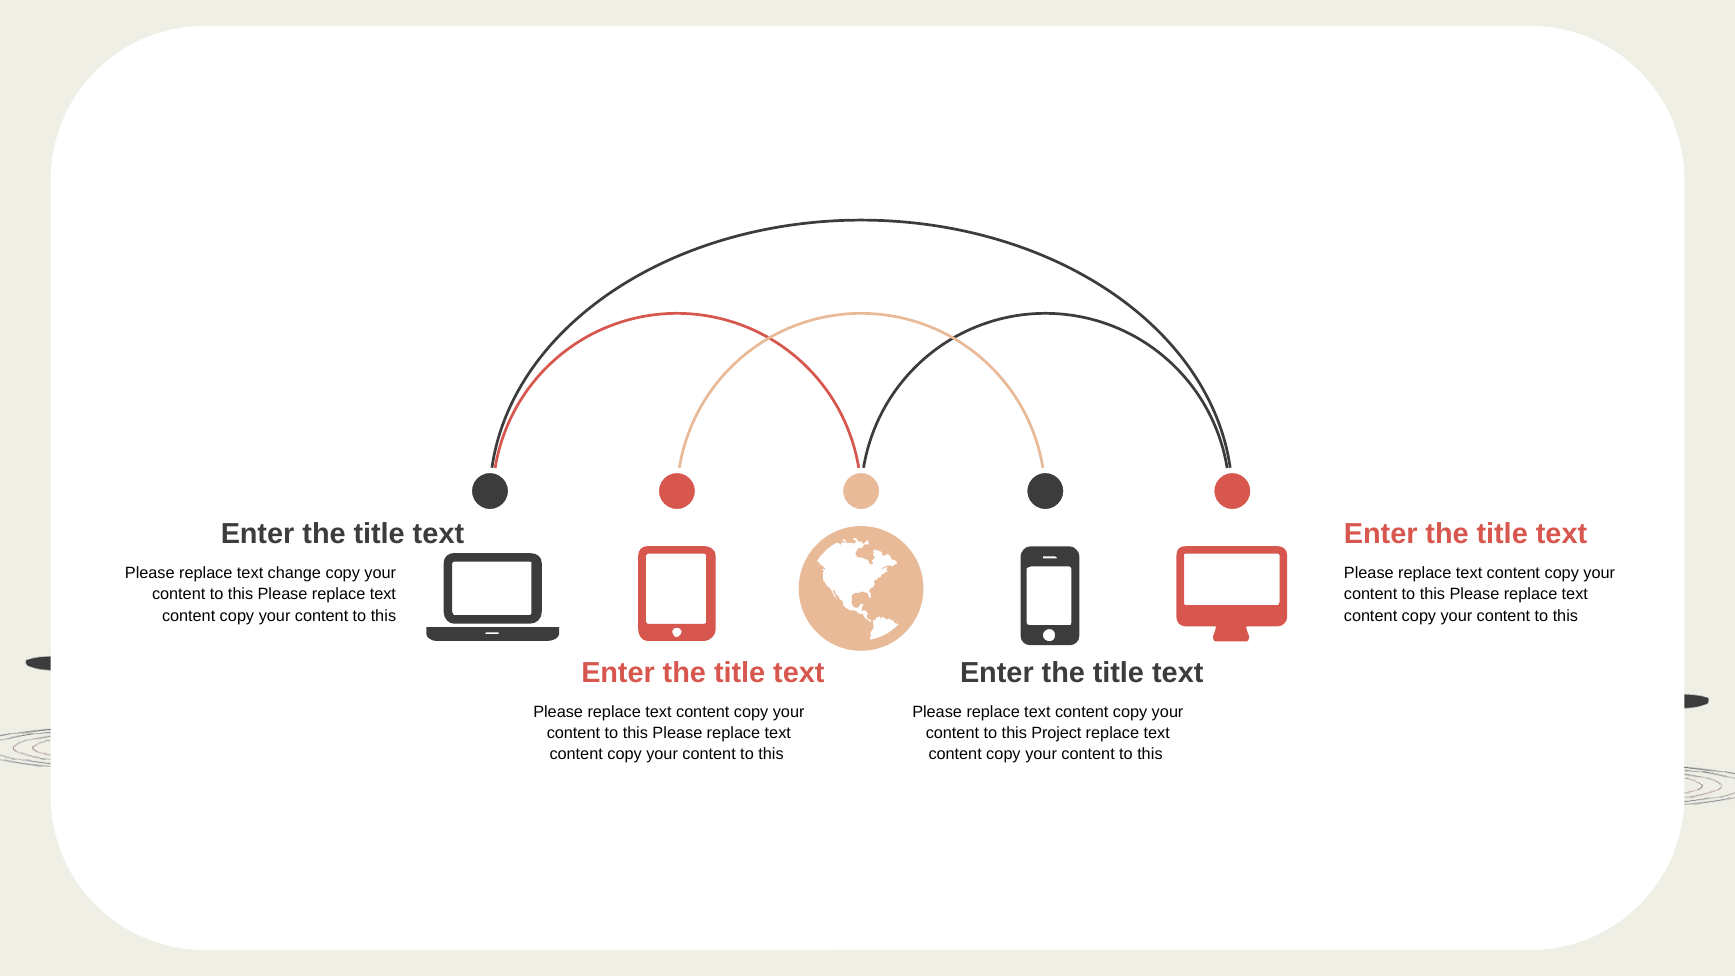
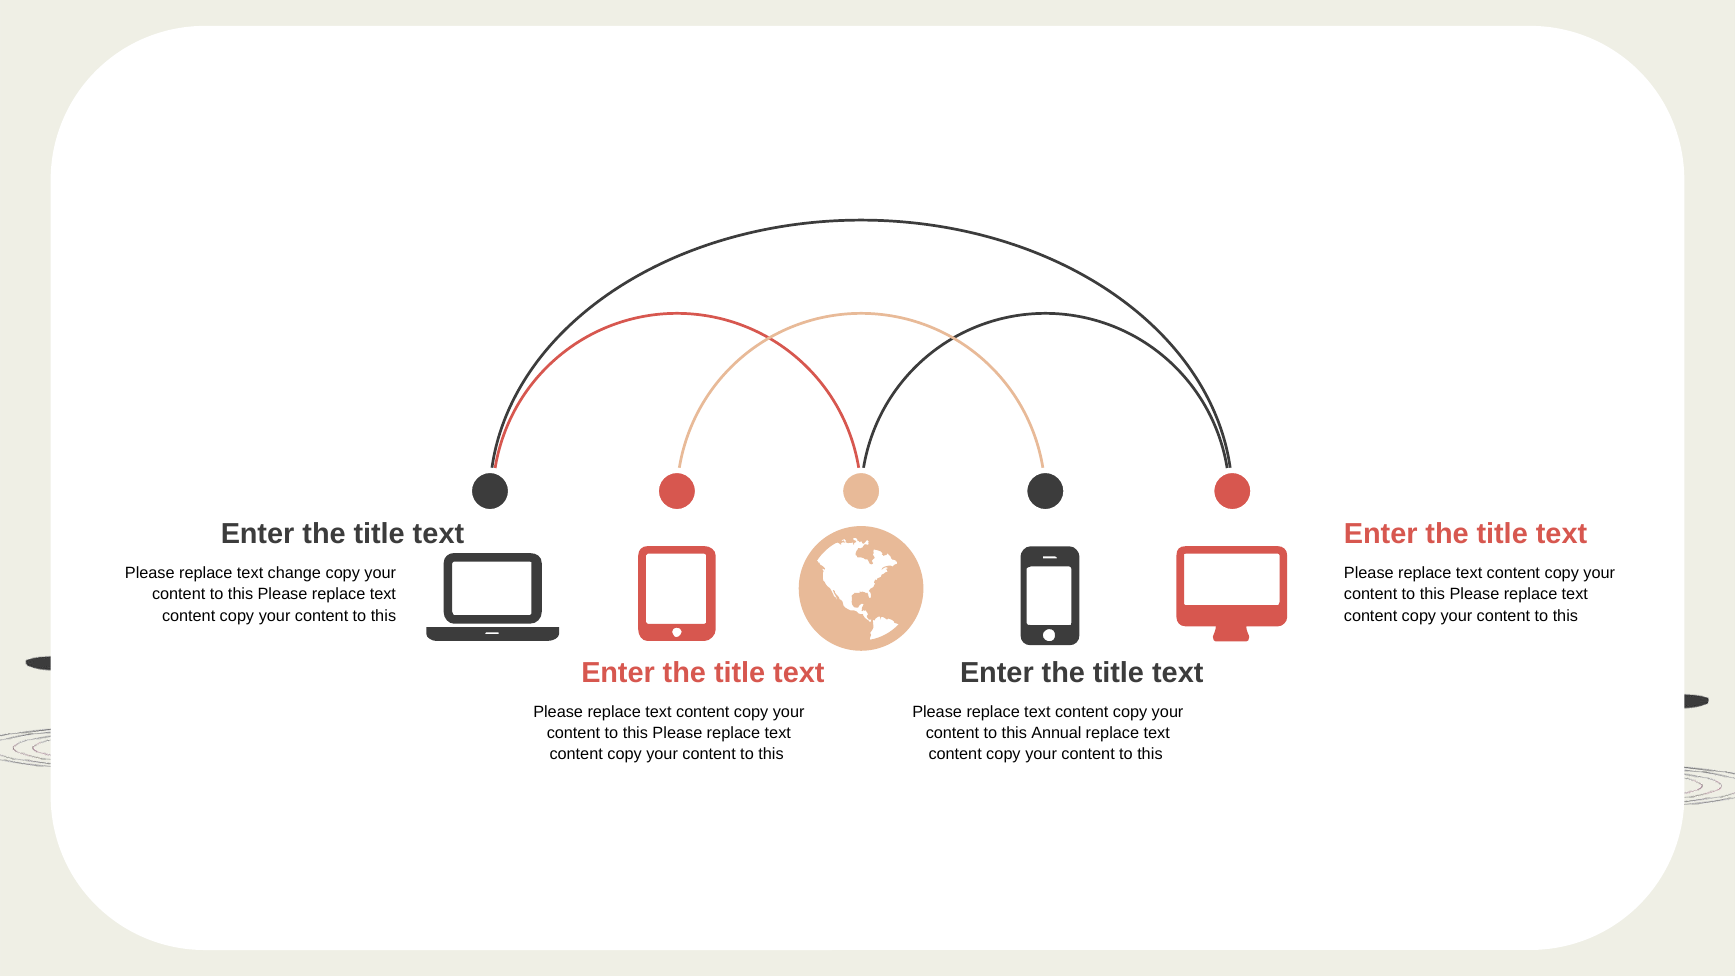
Project: Project -> Annual
